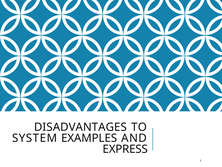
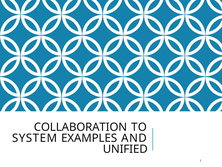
DISADVANTAGES: DISADVANTAGES -> COLLABORATION
EXPRESS: EXPRESS -> UNIFIED
